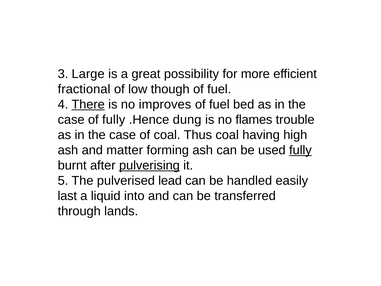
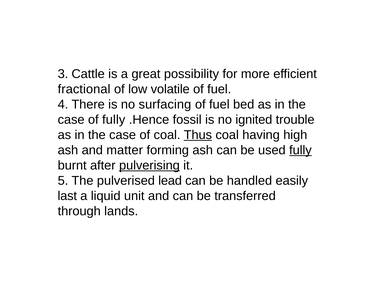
Large: Large -> Cattle
though: though -> volatile
There underline: present -> none
improves: improves -> surfacing
dung: dung -> fossil
flames: flames -> ignited
Thus underline: none -> present
into: into -> unit
